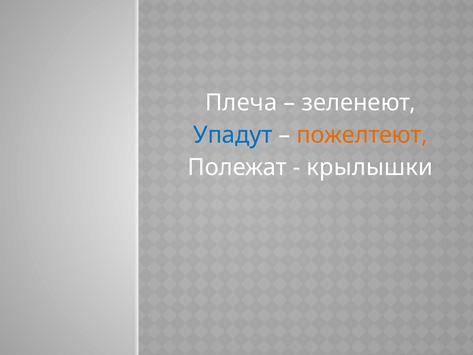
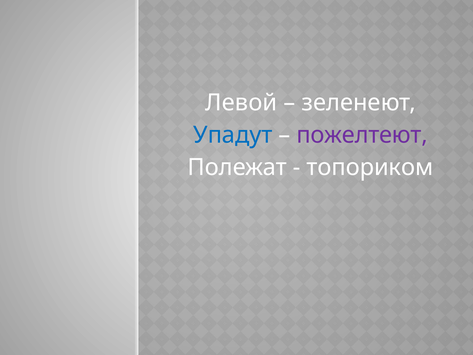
Плеча: Плеча -> Левой
пожелтеют colour: orange -> purple
крылышки: крылышки -> топориком
